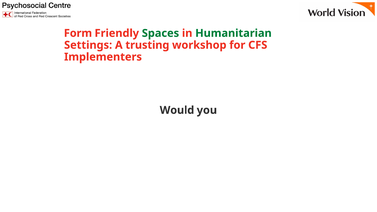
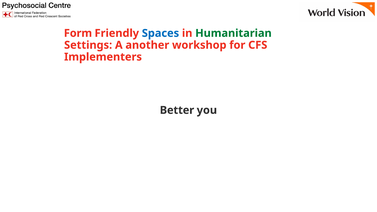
Spaces colour: green -> blue
trusting: trusting -> another
Would: Would -> Better
